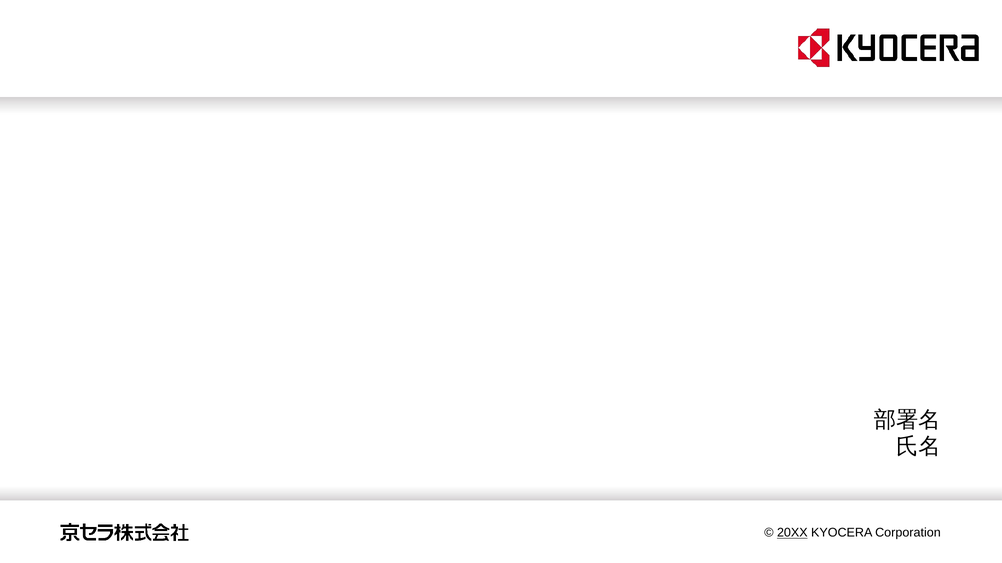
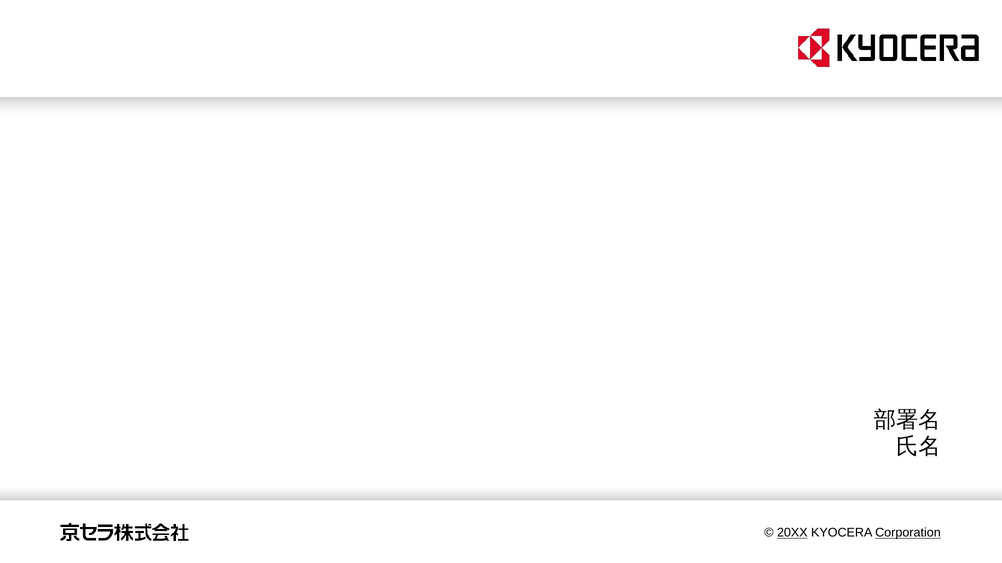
Corporation underline: none -> present
